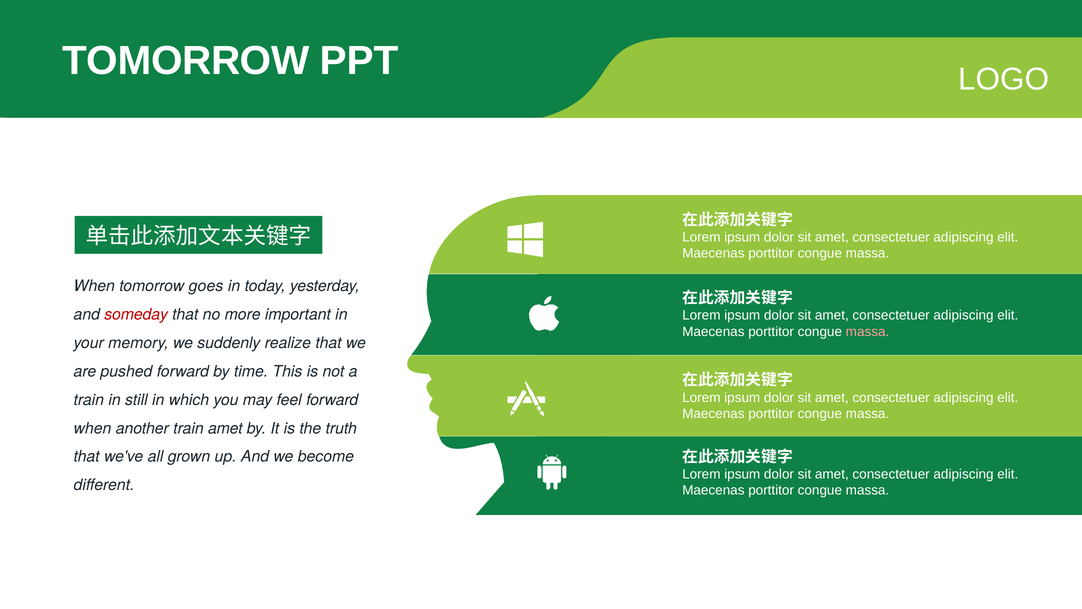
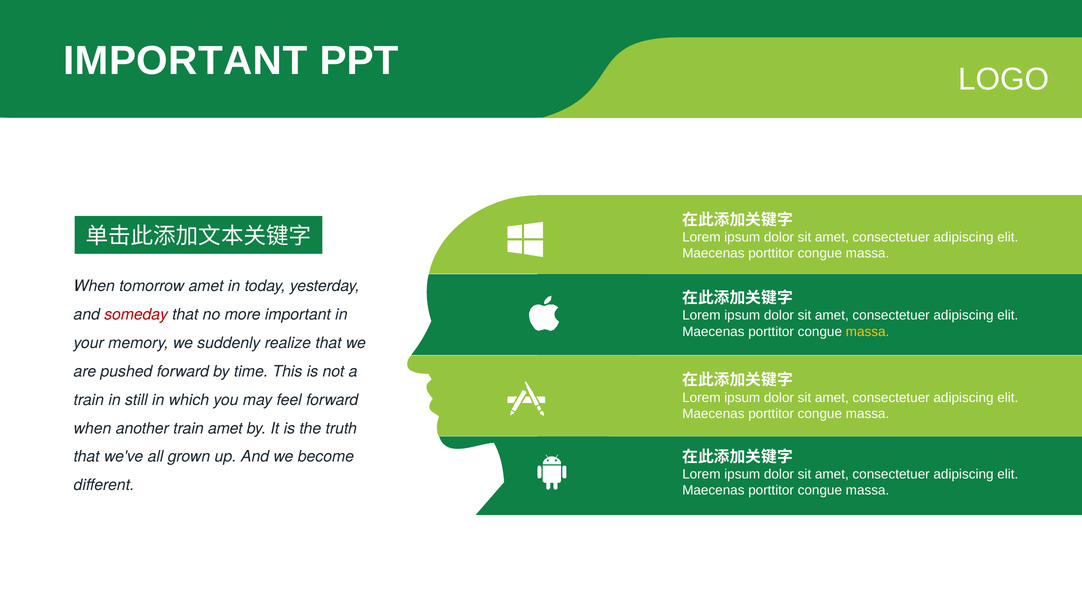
TOMORROW at (186, 61): TOMORROW -> IMPORTANT
tomorrow goes: goes -> amet
massa at (868, 331) colour: pink -> yellow
